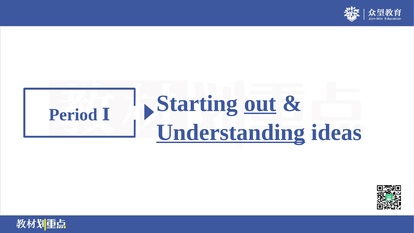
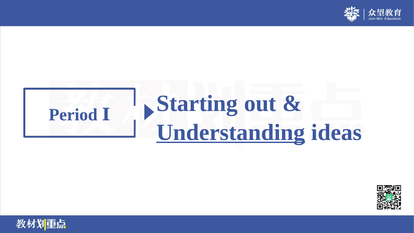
out underline: present -> none
